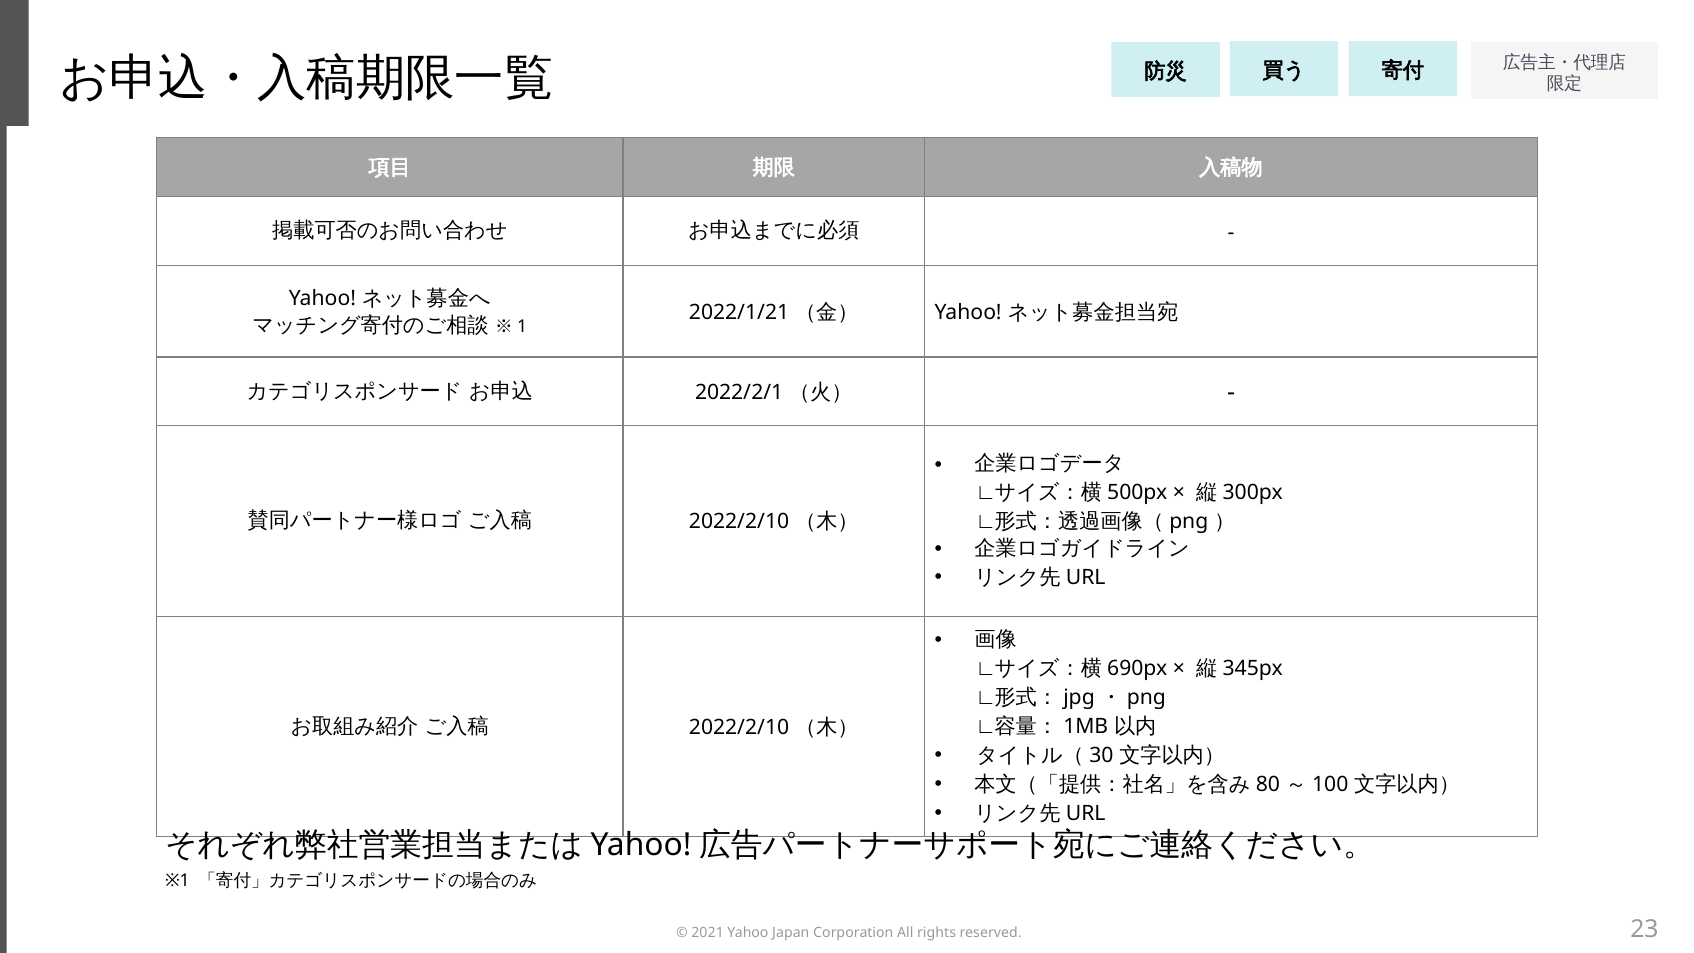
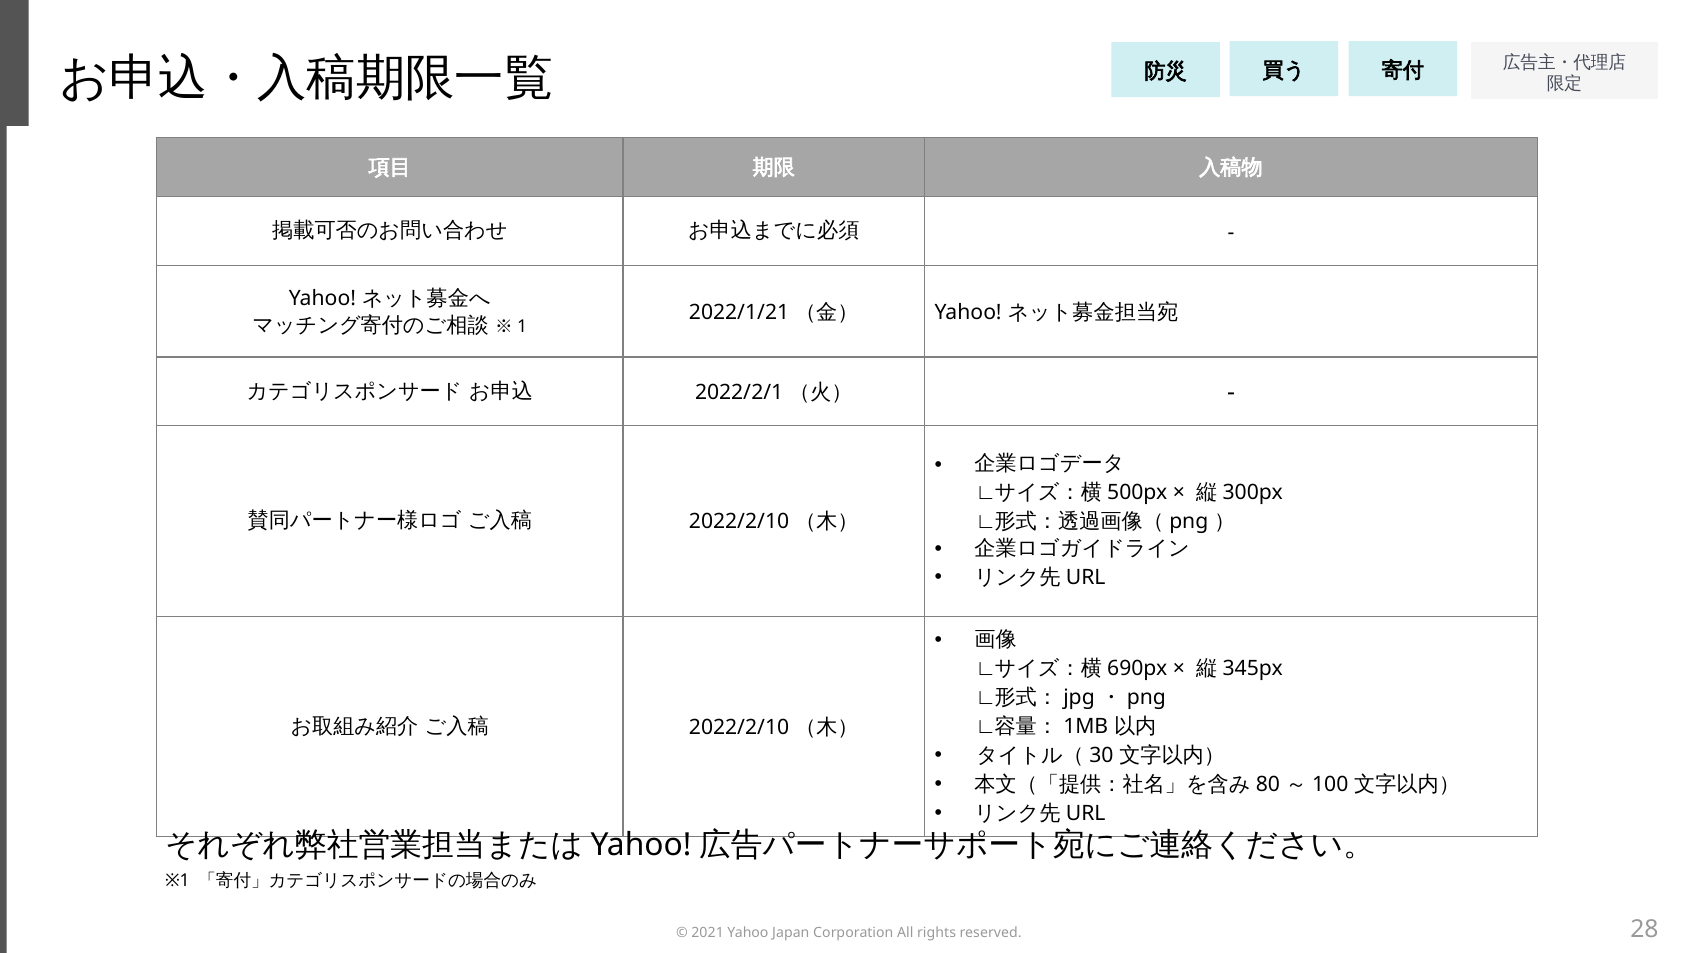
23: 23 -> 28
